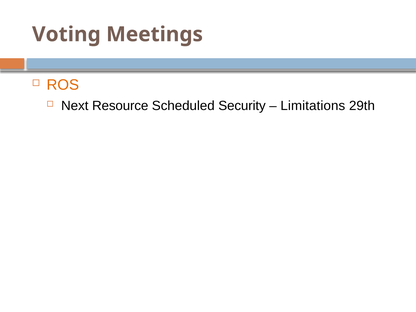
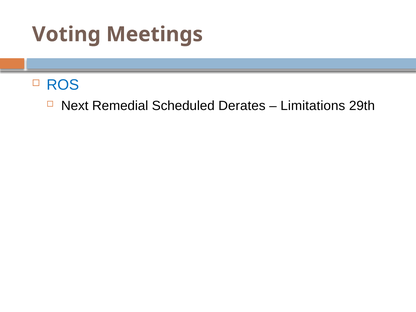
ROS colour: orange -> blue
Resource: Resource -> Remedial
Security: Security -> Derates
